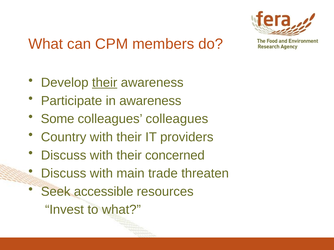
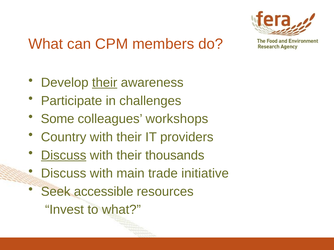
in awareness: awareness -> challenges
colleagues colleagues: colleagues -> workshops
Discuss at (64, 156) underline: none -> present
concerned: concerned -> thousands
threaten: threaten -> initiative
